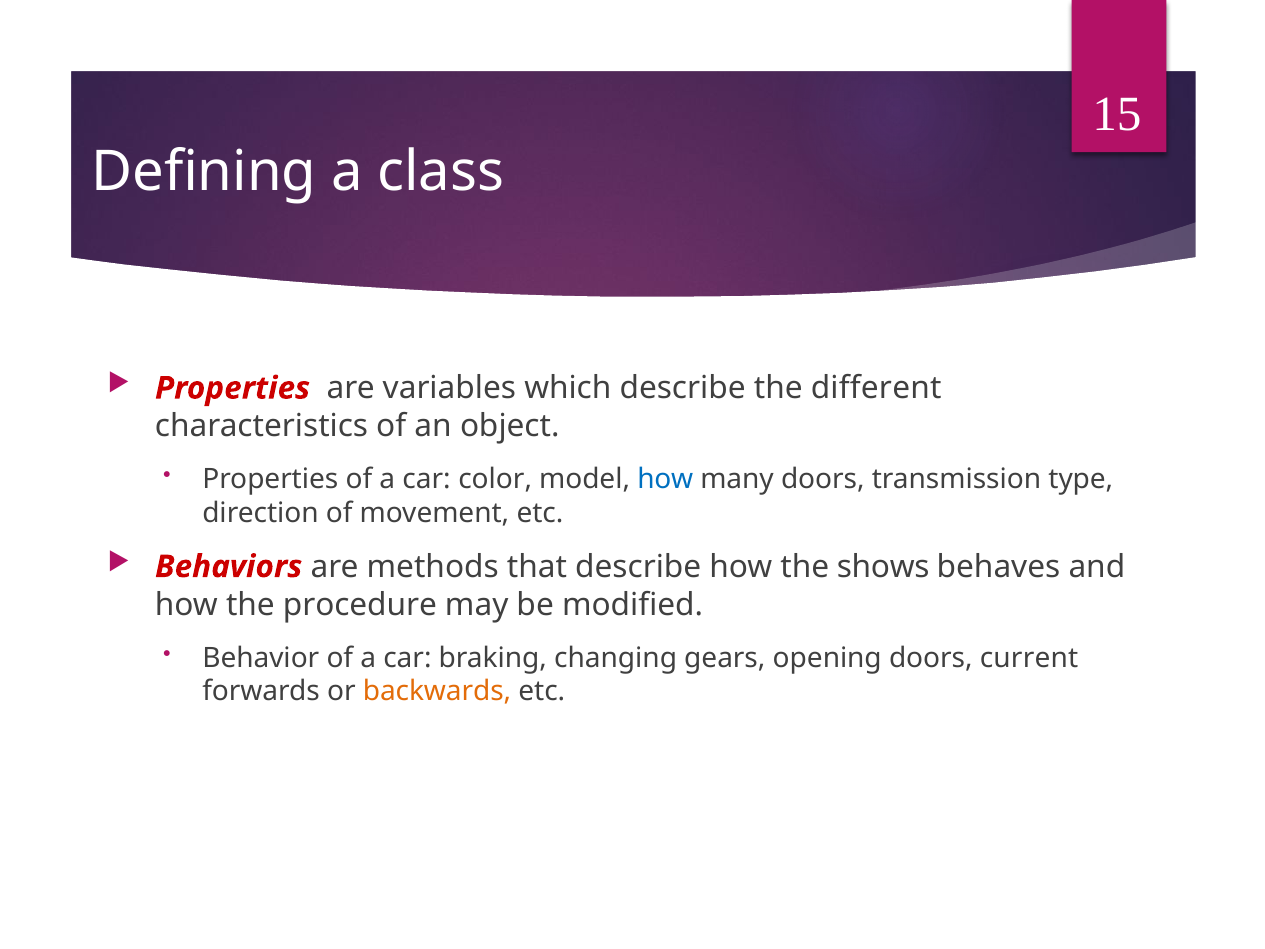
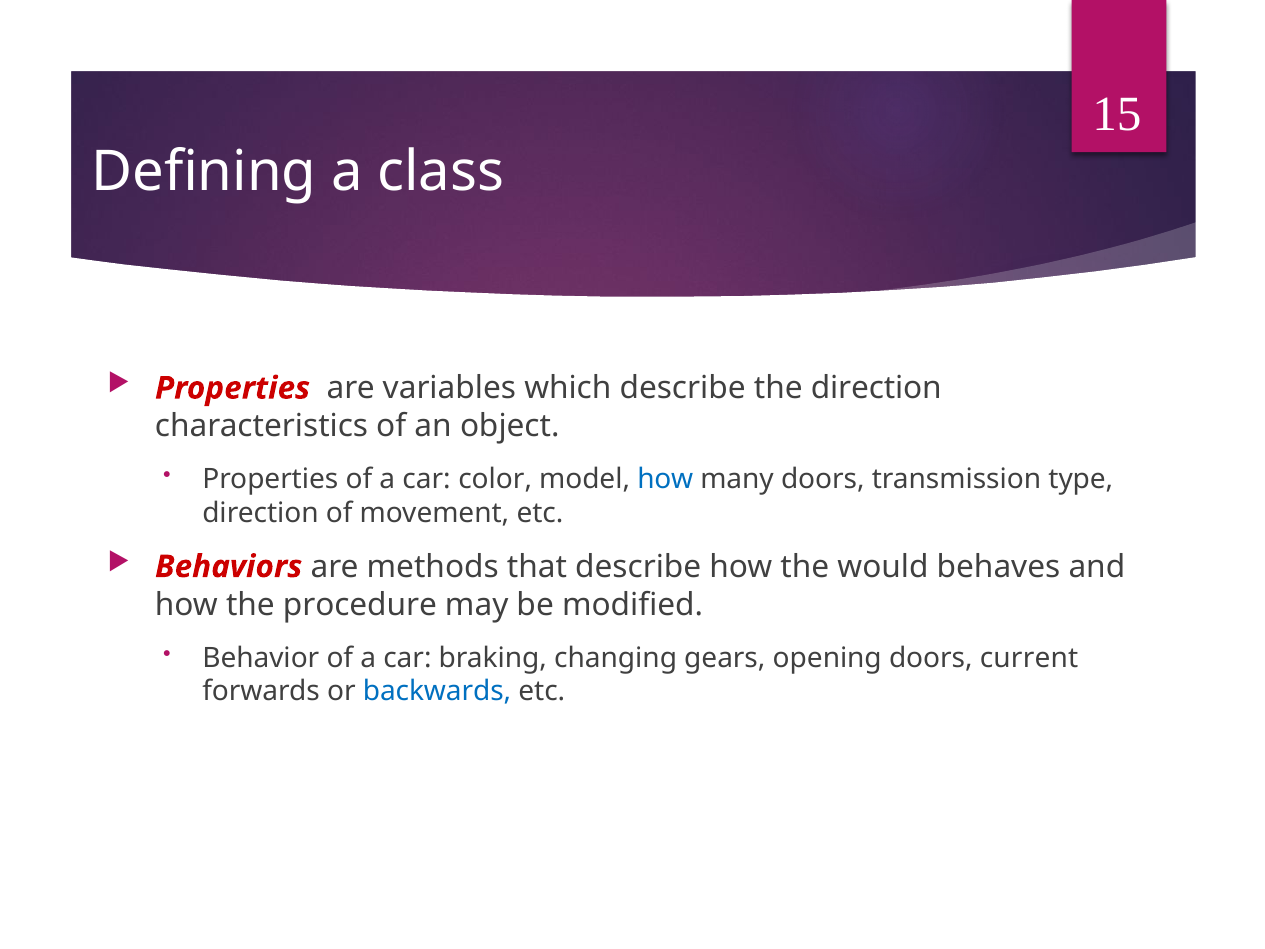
the different: different -> direction
shows: shows -> would
backwards colour: orange -> blue
